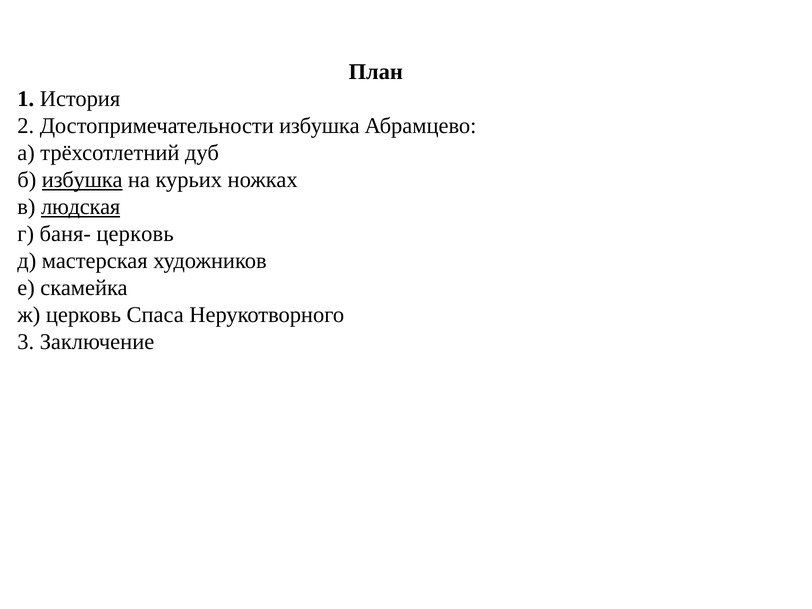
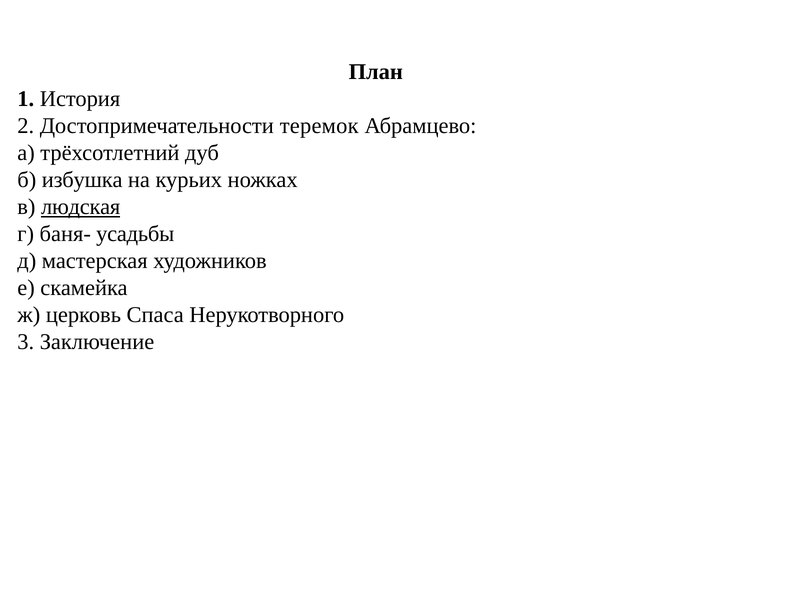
Достопримечательности избушка: избушка -> теремок
избушка at (82, 180) underline: present -> none
баня- церковь: церковь -> усадьбы
